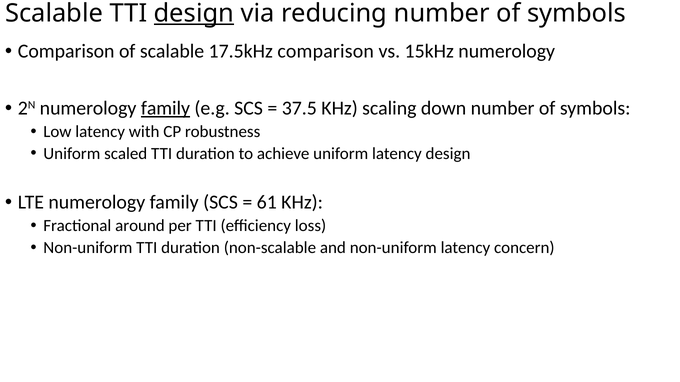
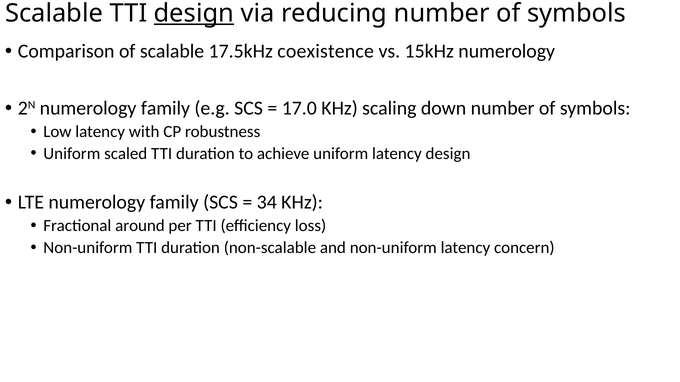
17.5kHz comparison: comparison -> coexistence
family at (165, 108) underline: present -> none
37.5: 37.5 -> 17.0
61: 61 -> 34
